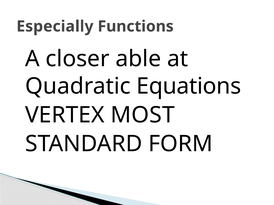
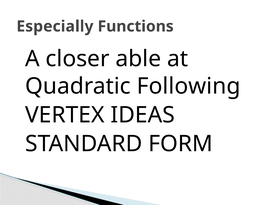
Equations: Equations -> Following
MOST: MOST -> IDEAS
